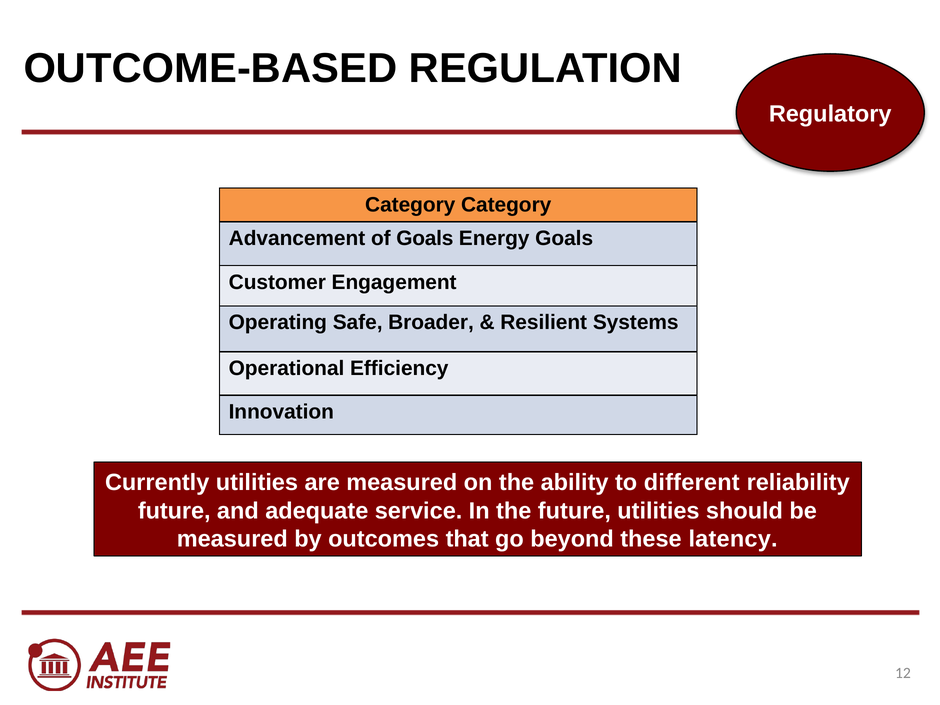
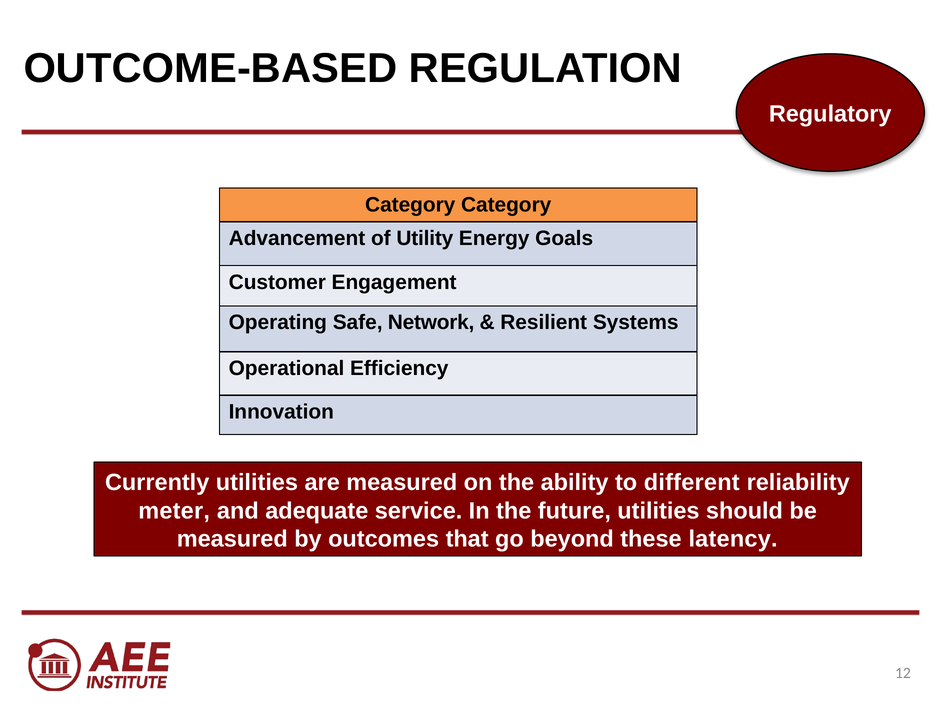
of Goals: Goals -> Utility
Broader: Broader -> Network
future at (174, 511): future -> meter
